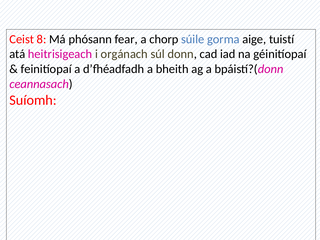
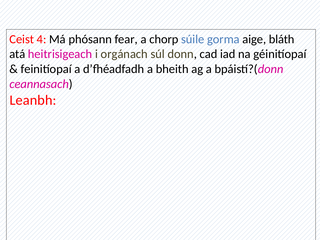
8: 8 -> 4
tuistí: tuistí -> bláth
Suíomh: Suíomh -> Leanbh
